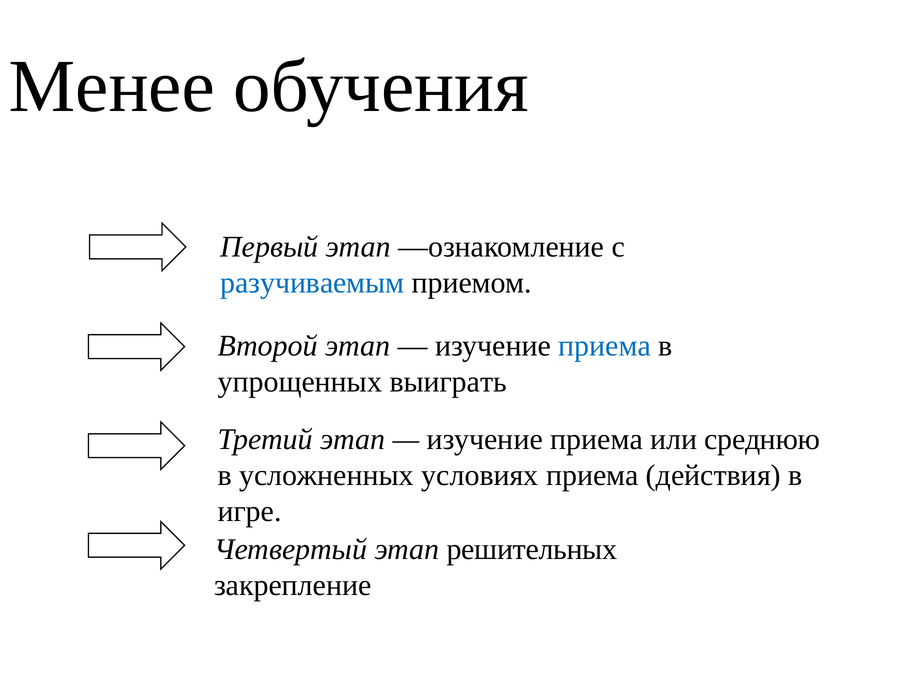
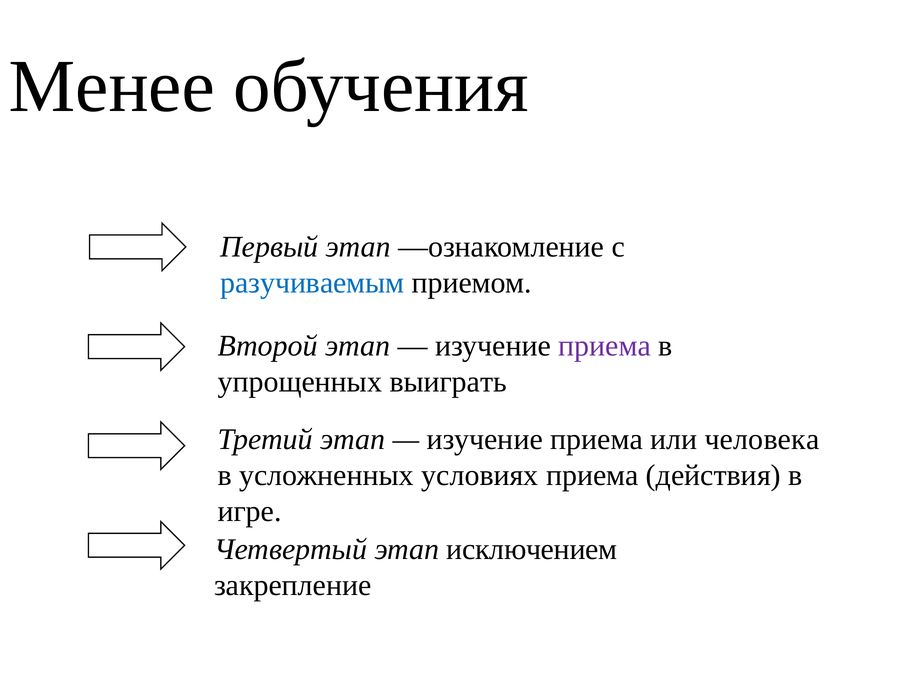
приема at (605, 346) colour: blue -> purple
среднюю: среднюю -> человека
решительных: решительных -> исключением
